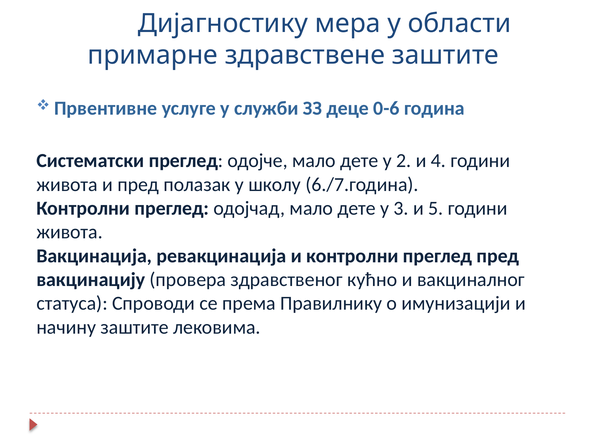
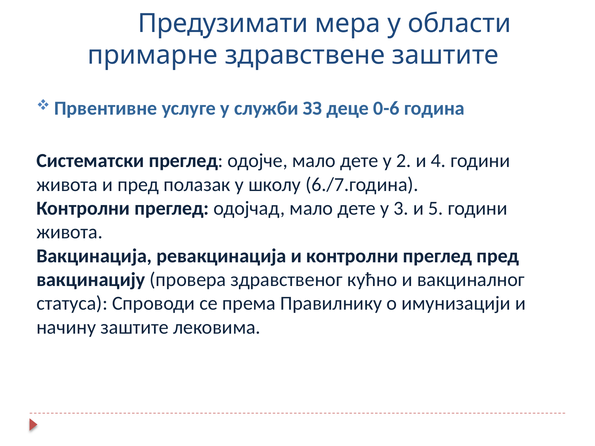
Дијагностику: Дијагностику -> Предузимати
